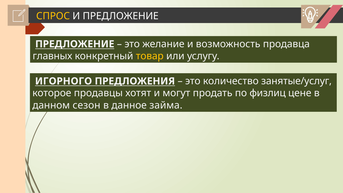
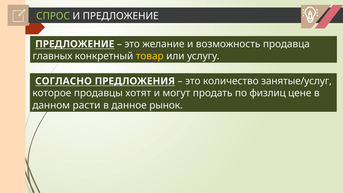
СПРОС colour: yellow -> light green
ИГОРНОГО: ИГОРНОГО -> СОГЛАСНО
сезон: сезон -> расти
займа: займа -> рынок
